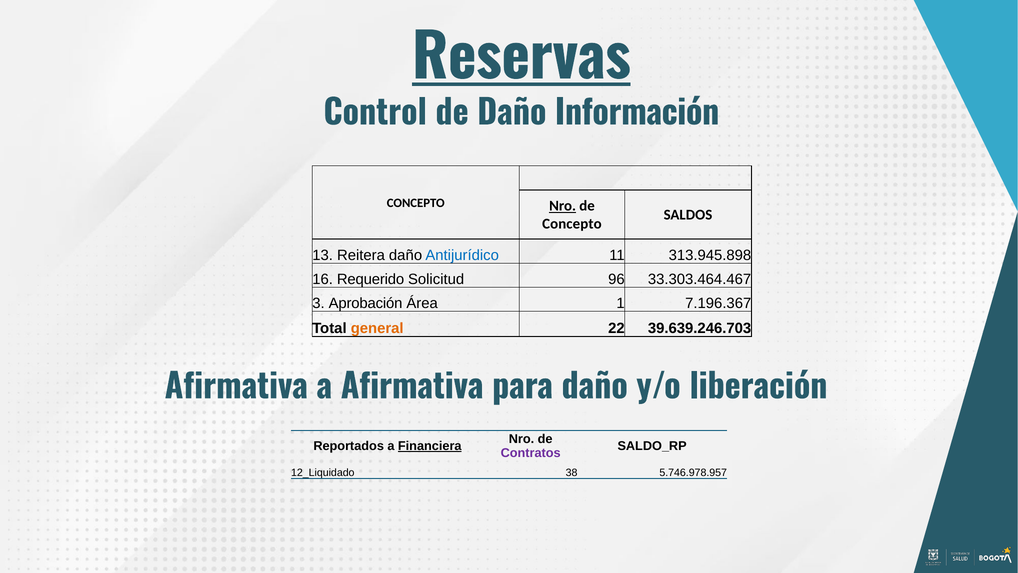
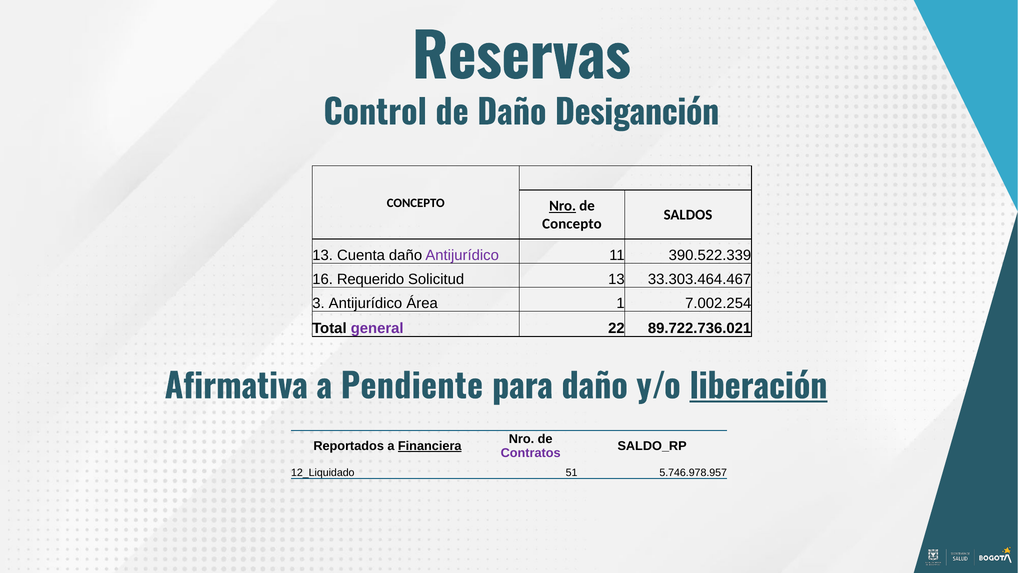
Reservas underline: present -> none
Información: Información -> Desiganción
Reitera: Reitera -> Cuenta
Antijurídico at (462, 255) colour: blue -> purple
313.945.898: 313.945.898 -> 390.522.339
Solicitud 96: 96 -> 13
3 Aprobación: Aprobación -> Antijurídico
7.196.367: 7.196.367 -> 7.002.254
general colour: orange -> purple
39.639.246.703: 39.639.246.703 -> 89.722.736.021
a Afirmativa: Afirmativa -> Pendiente
liberación underline: none -> present
38: 38 -> 51
